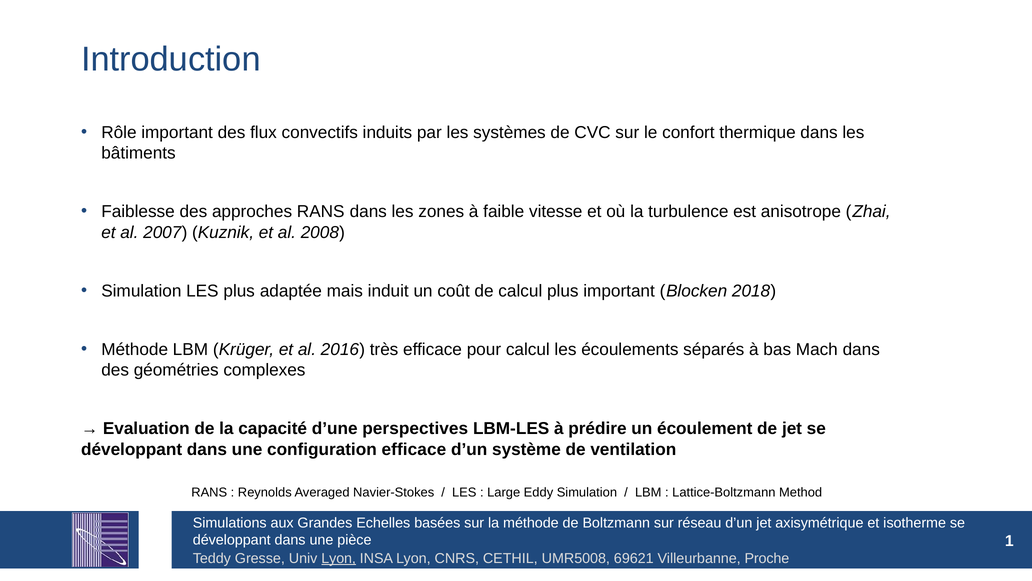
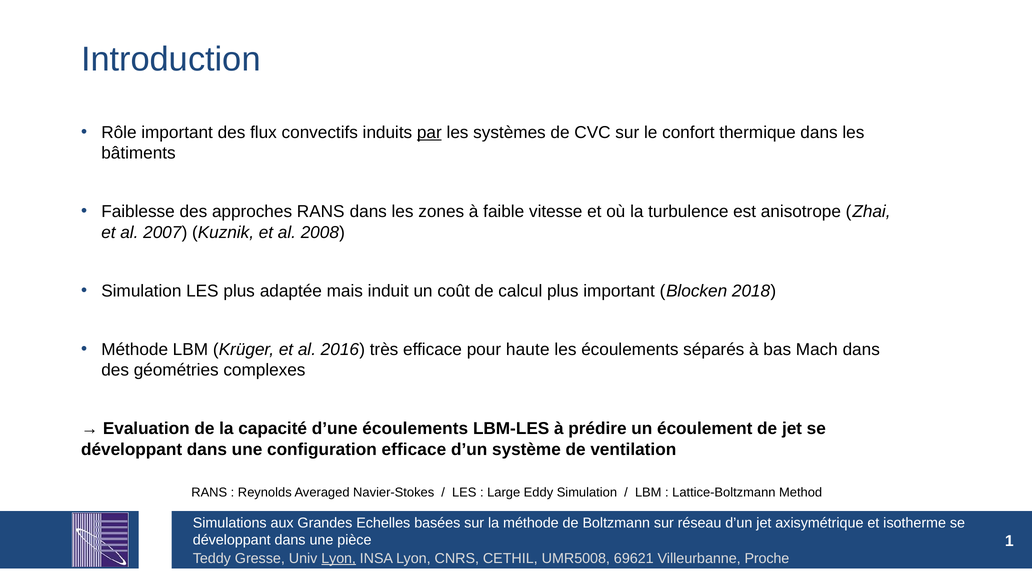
par underline: none -> present
pour calcul: calcul -> haute
d’une perspectives: perspectives -> écoulements
